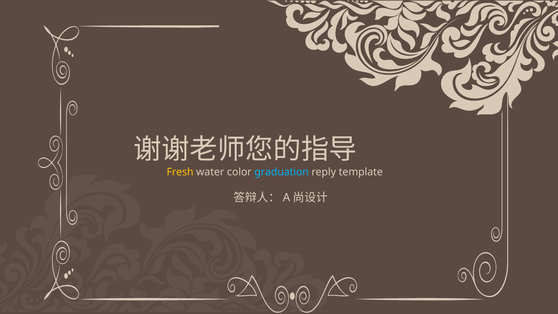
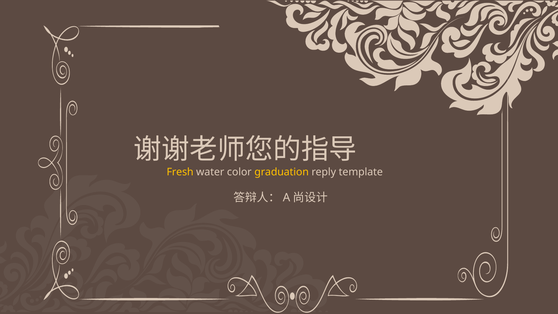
graduation colour: light blue -> yellow
